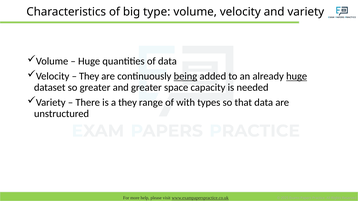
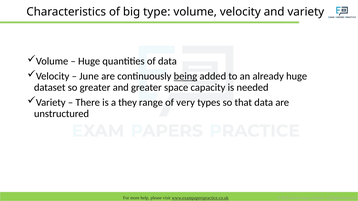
They at (89, 76): They -> June
huge at (297, 76) underline: present -> none
with: with -> very
